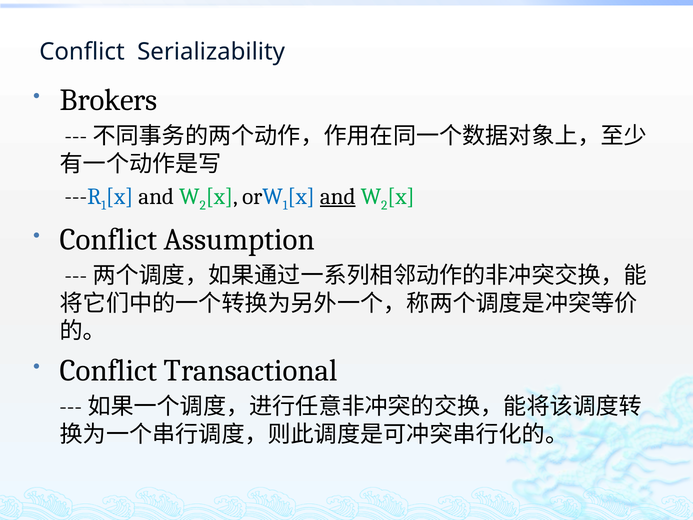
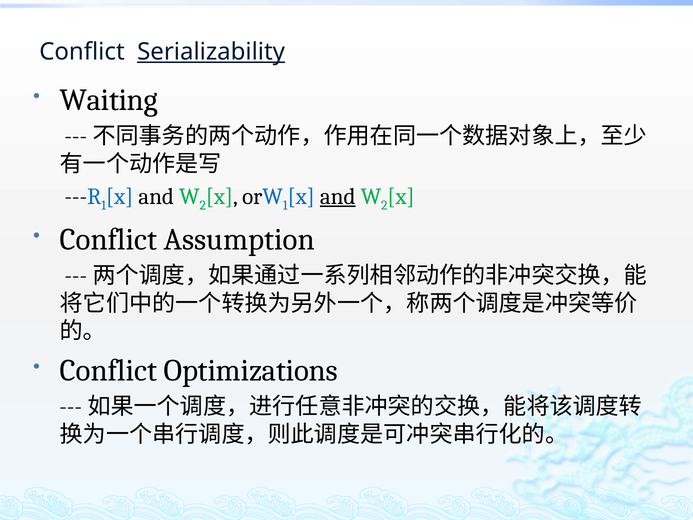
Serializability underline: none -> present
Brokers: Brokers -> Waiting
Transactional: Transactional -> Optimizations
